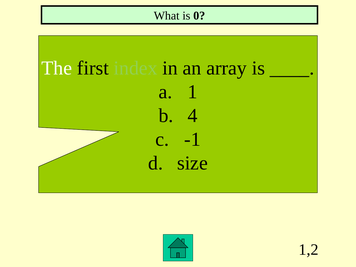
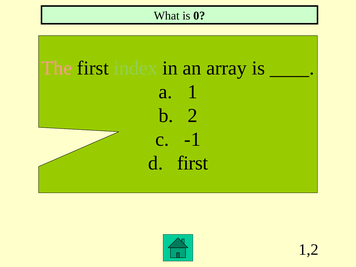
The colour: white -> pink
4: 4 -> 2
size at (192, 163): size -> first
